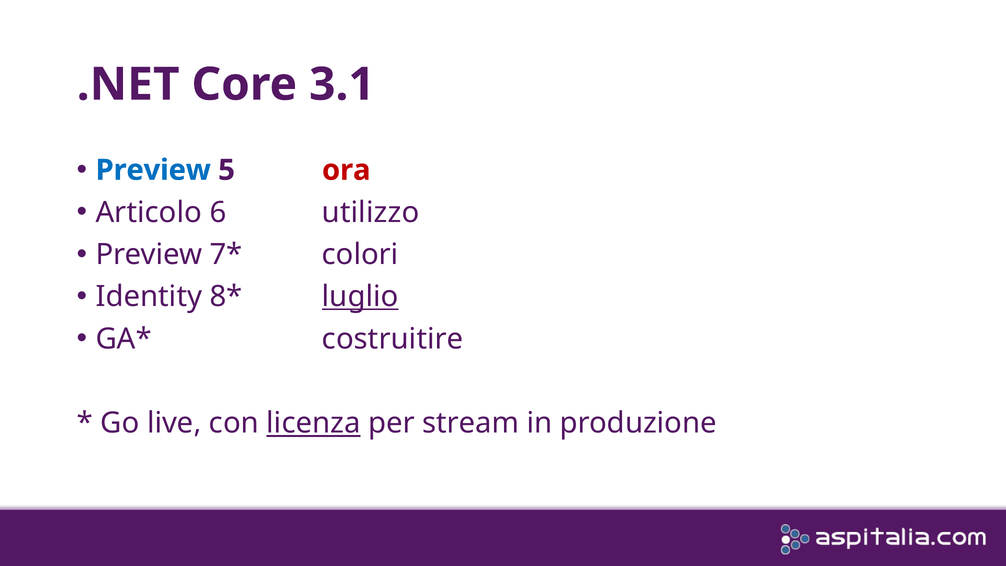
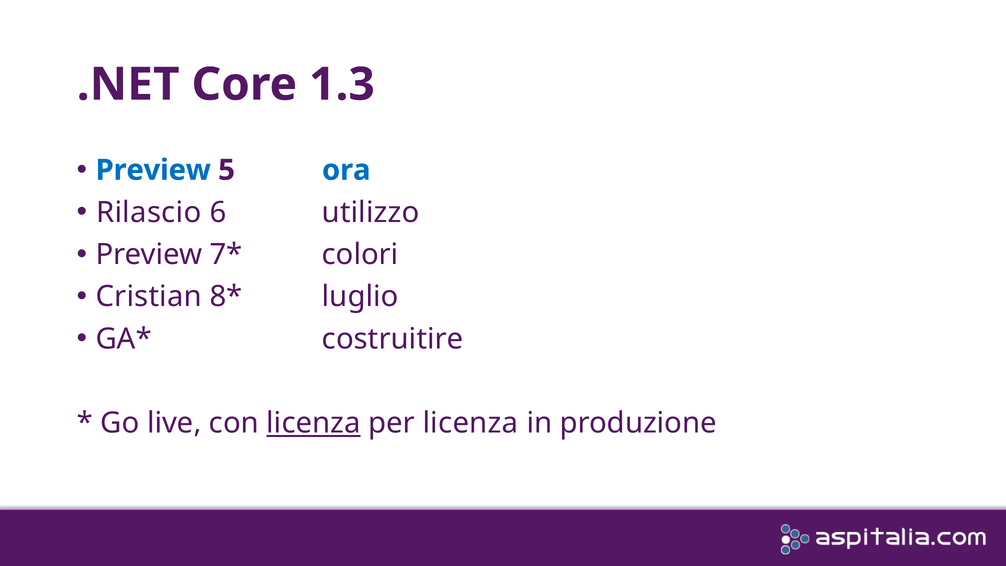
3.1: 3.1 -> 1.3
ora colour: red -> blue
Articolo: Articolo -> Rilascio
Identity: Identity -> Cristian
luglio underline: present -> none
per stream: stream -> licenza
